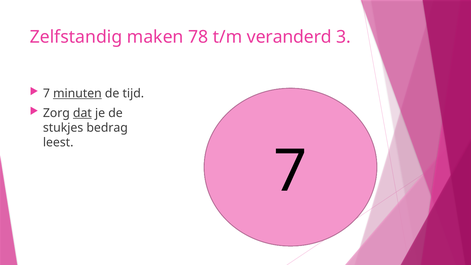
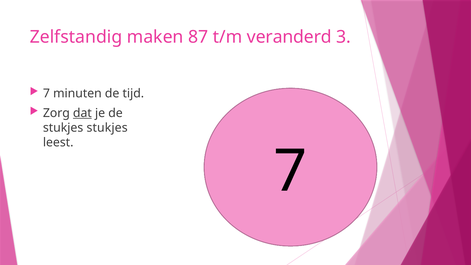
78: 78 -> 87
minuten underline: present -> none
stukjes bedrag: bedrag -> stukjes
